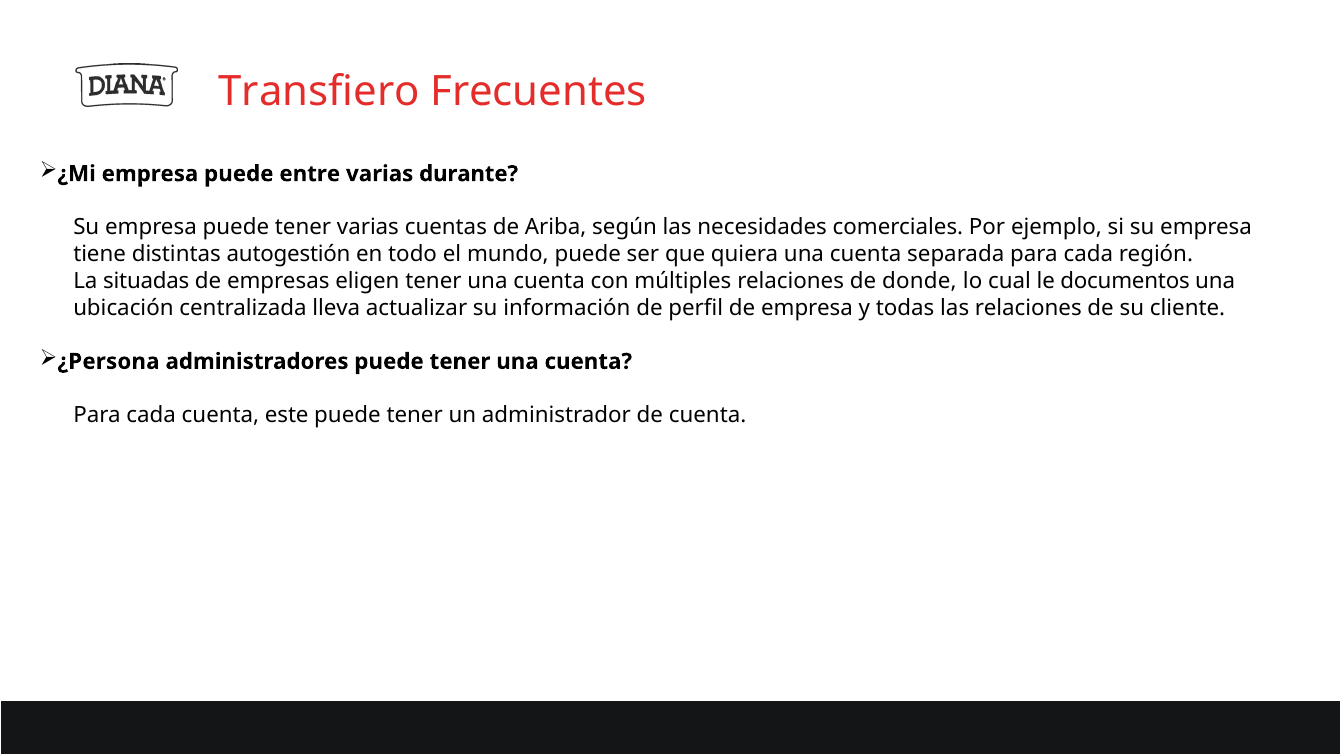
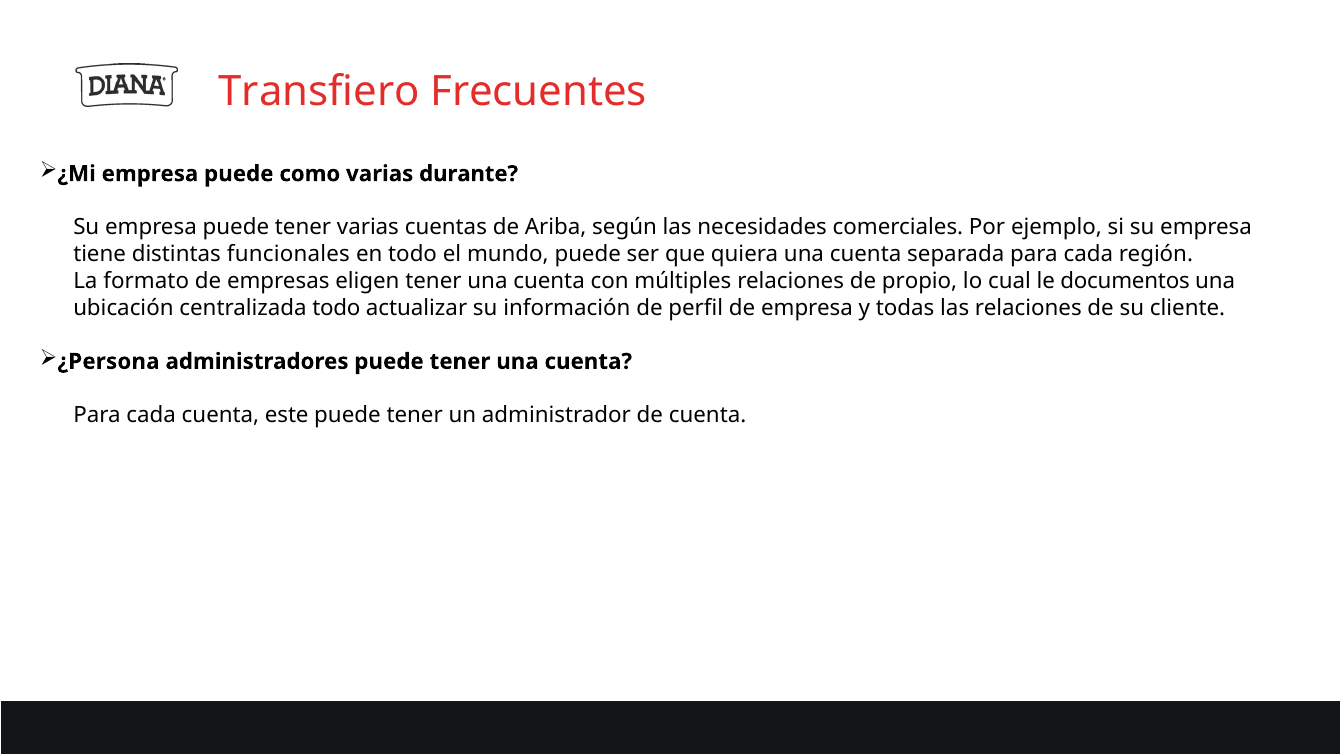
entre: entre -> como
autogestión: autogestión -> funcionales
situadas: situadas -> formato
donde: donde -> propio
centralizada lleva: lleva -> todo
